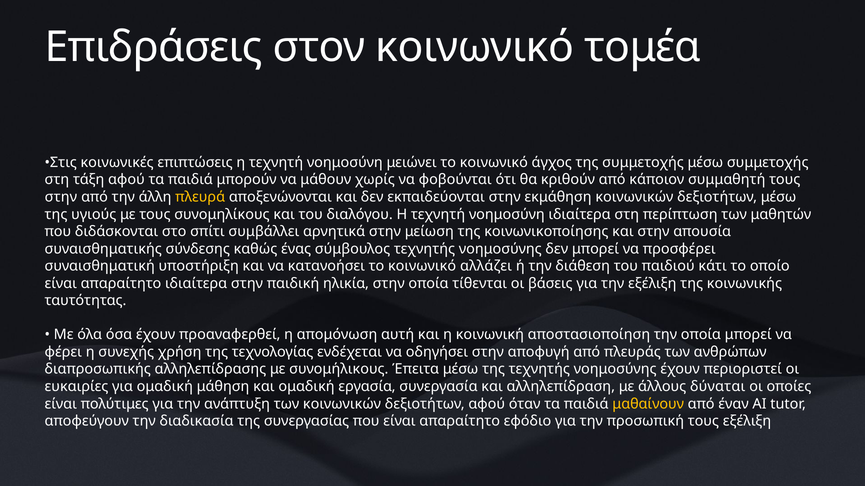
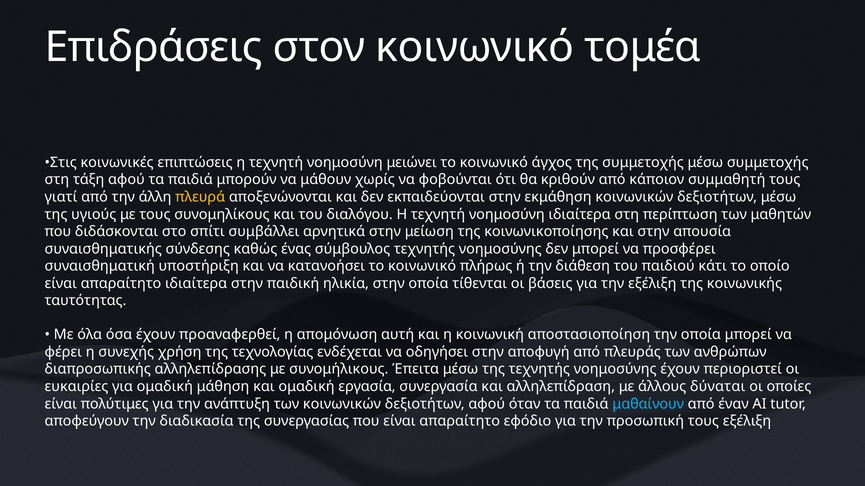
στην at (61, 197): στην -> γιατί
αλλάζει: αλλάζει -> πλήρως
μαθαίνουν colour: yellow -> light blue
